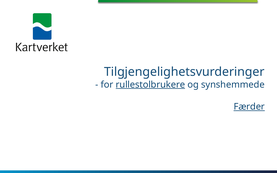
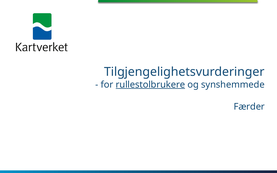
Færder underline: present -> none
